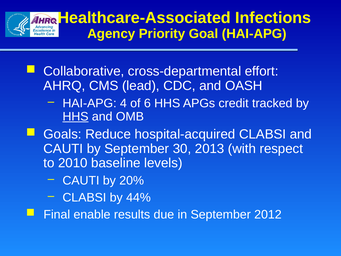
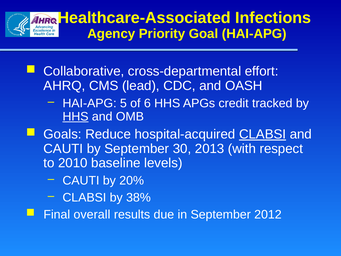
4: 4 -> 5
CLABSI at (263, 134) underline: none -> present
44%: 44% -> 38%
enable: enable -> overall
